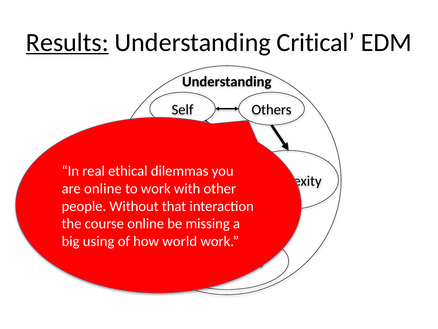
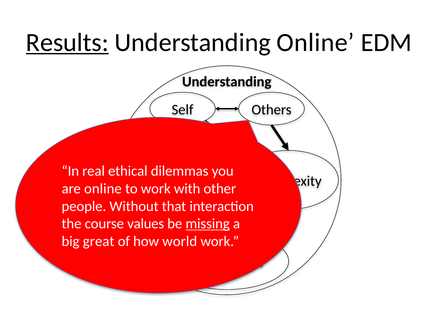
Understanding Critical: Critical -> Online
course online: online -> values
missing underline: none -> present
using: using -> great
